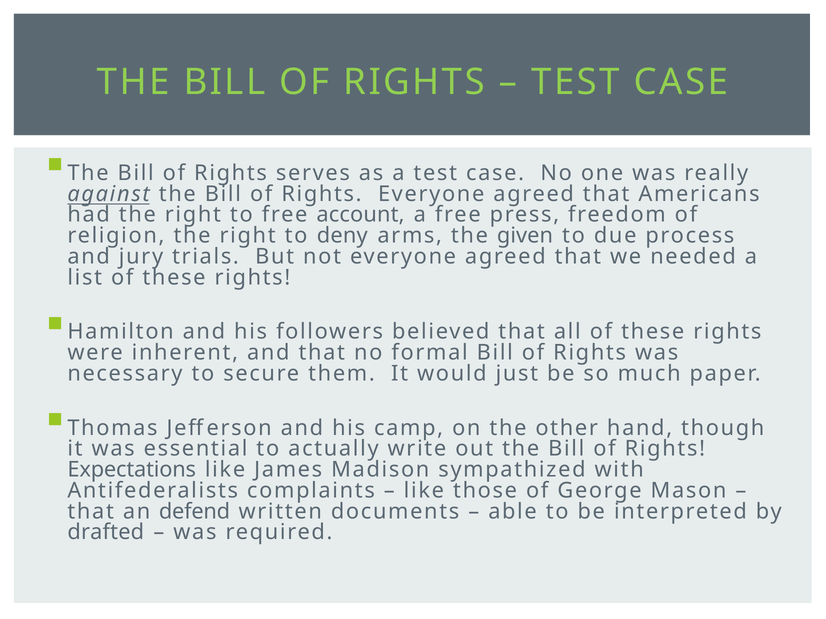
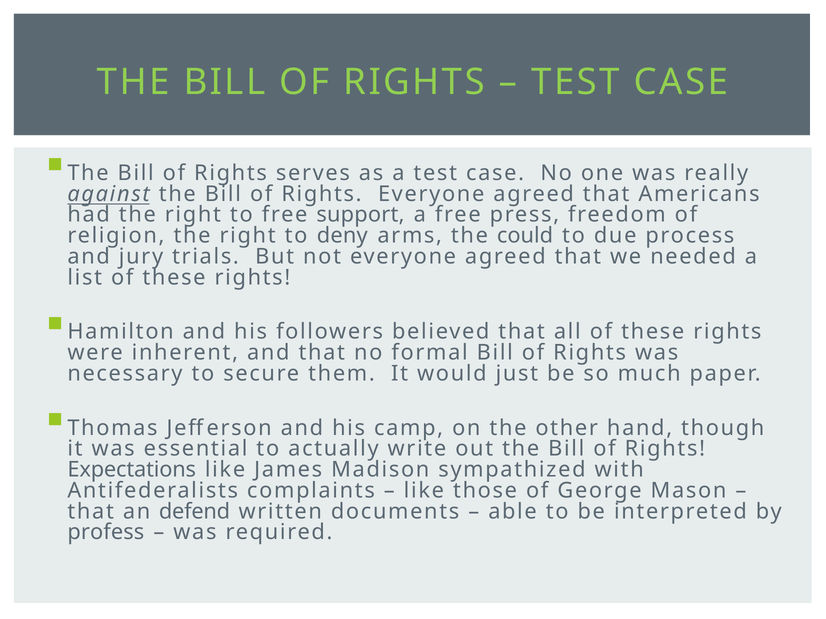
account: account -> support
given: given -> could
drafted: drafted -> profess
